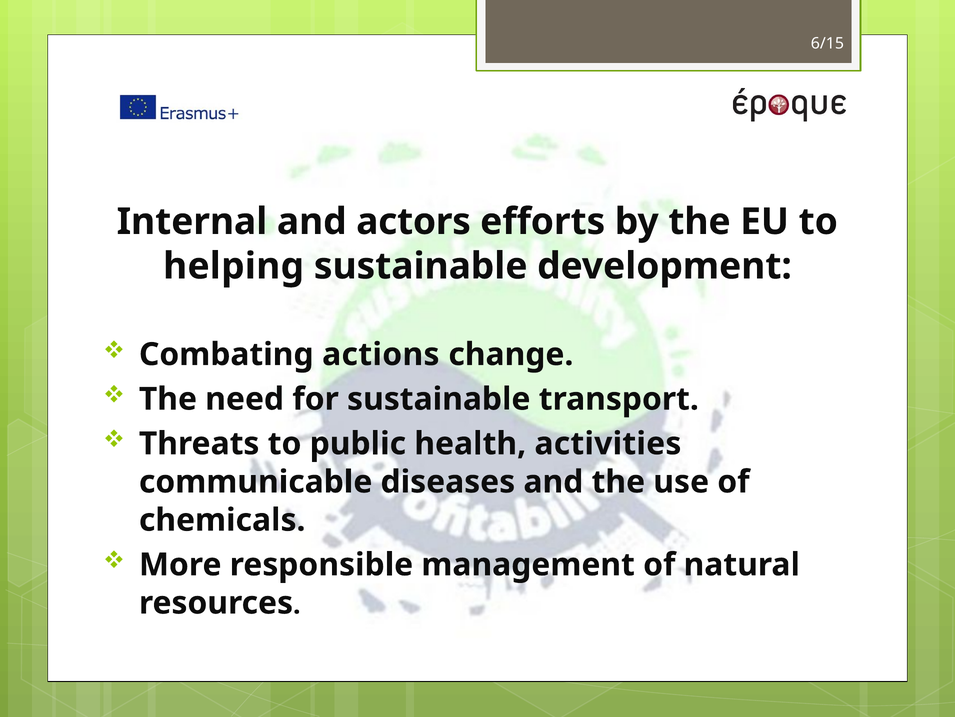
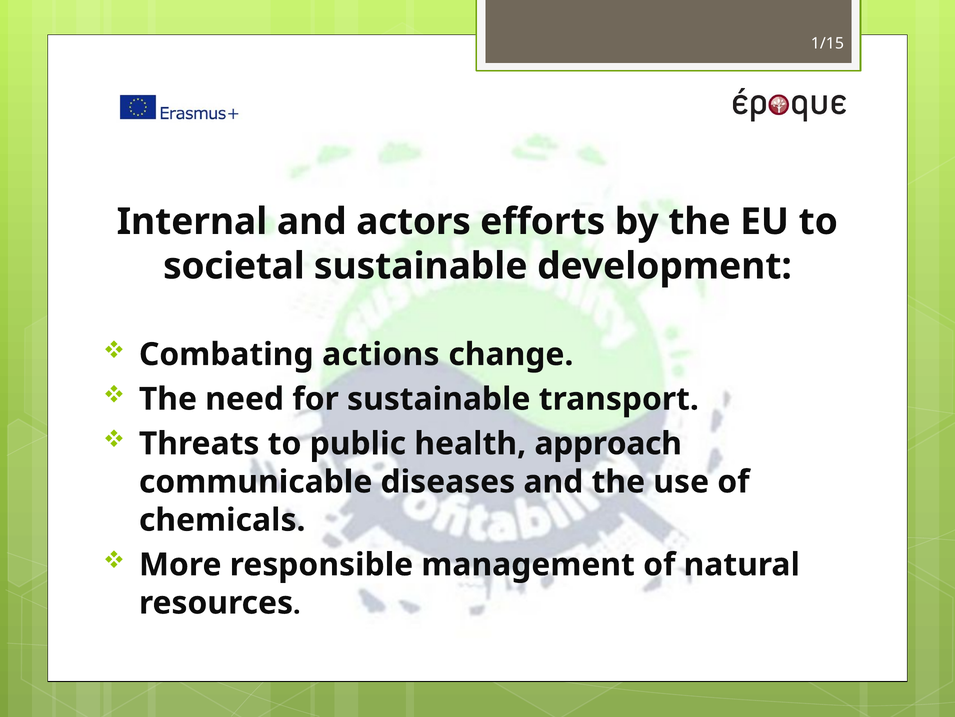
6/15: 6/15 -> 1/15
helping: helping -> societal
activities: activities -> approach
